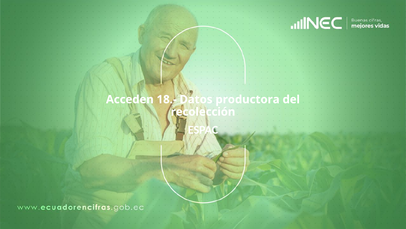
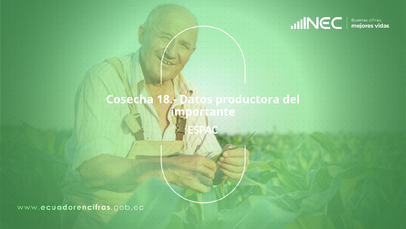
Acceden: Acceden -> Cosecha
recolección: recolección -> importante
